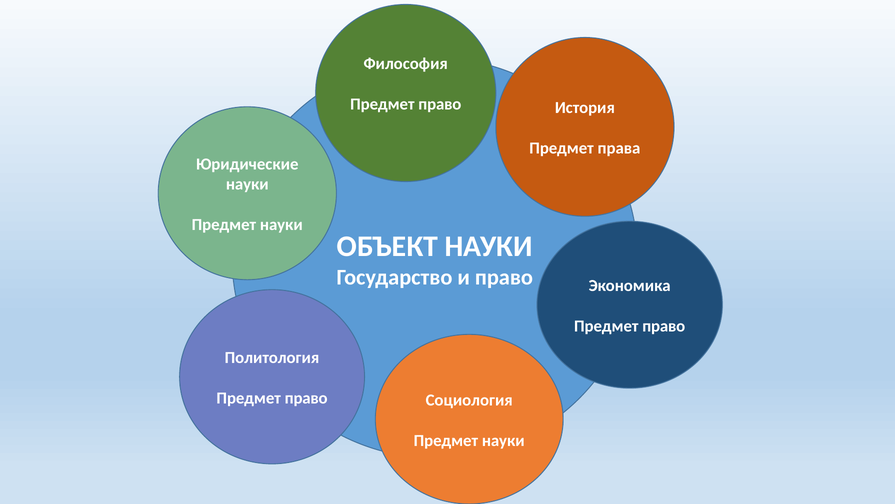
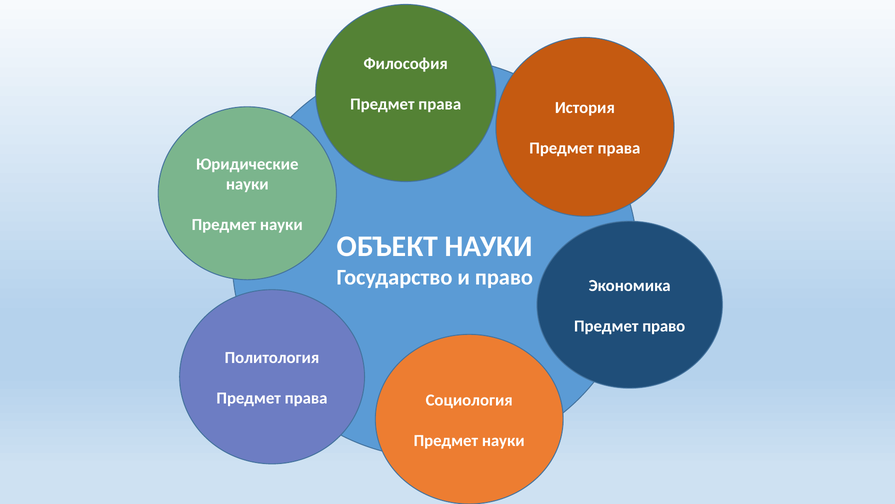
право at (440, 104): право -> права
право at (306, 398): право -> права
